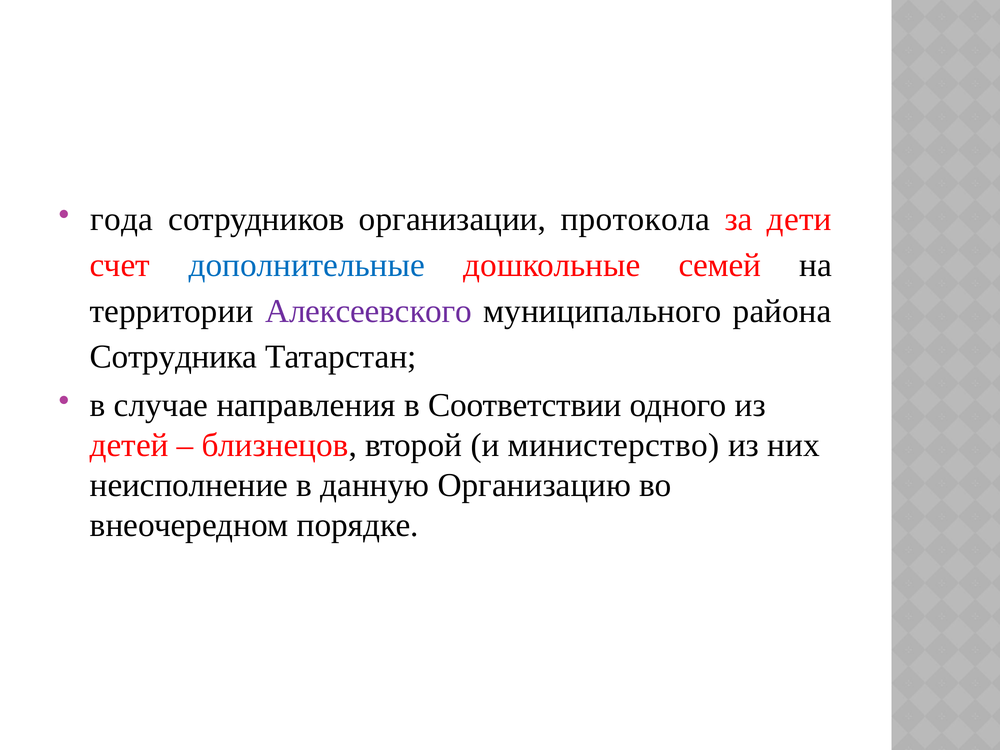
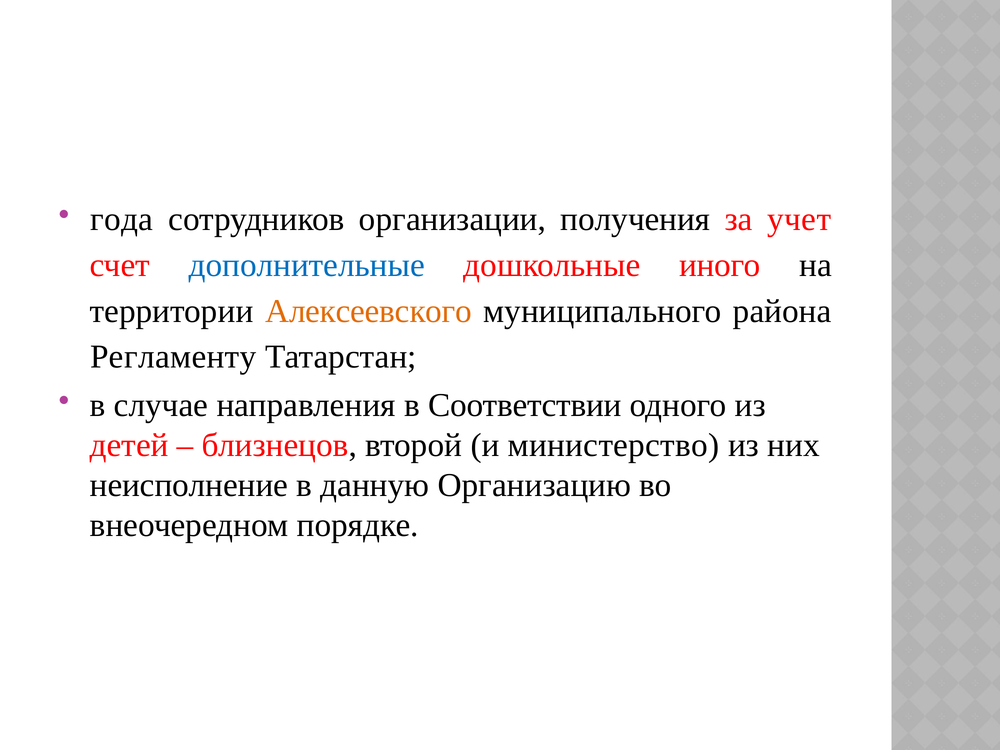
протокола: протокола -> получения
дети: дети -> учет
семей: семей -> иного
Алексеевского colour: purple -> orange
Сотрудника: Сотрудника -> Регламенту
